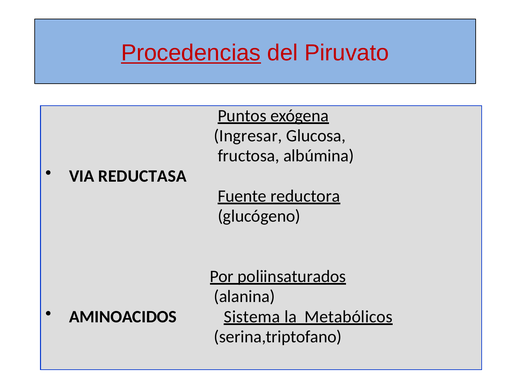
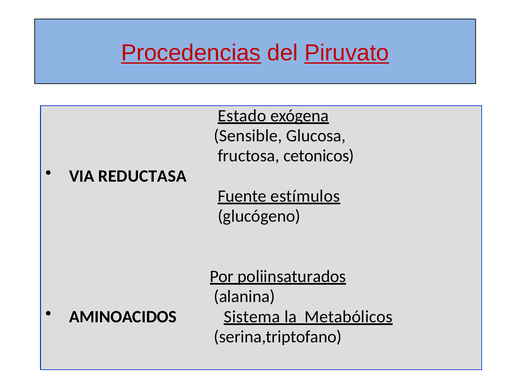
Piruvato underline: none -> present
Puntos: Puntos -> Estado
Ingresar: Ingresar -> Sensible
albúmina: albúmina -> cetonicos
reductora: reductora -> estímulos
